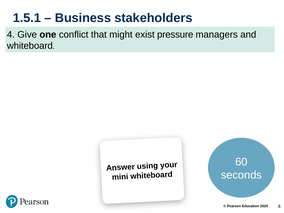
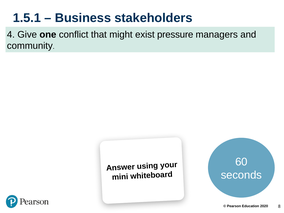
whiteboard at (30, 46): whiteboard -> community
